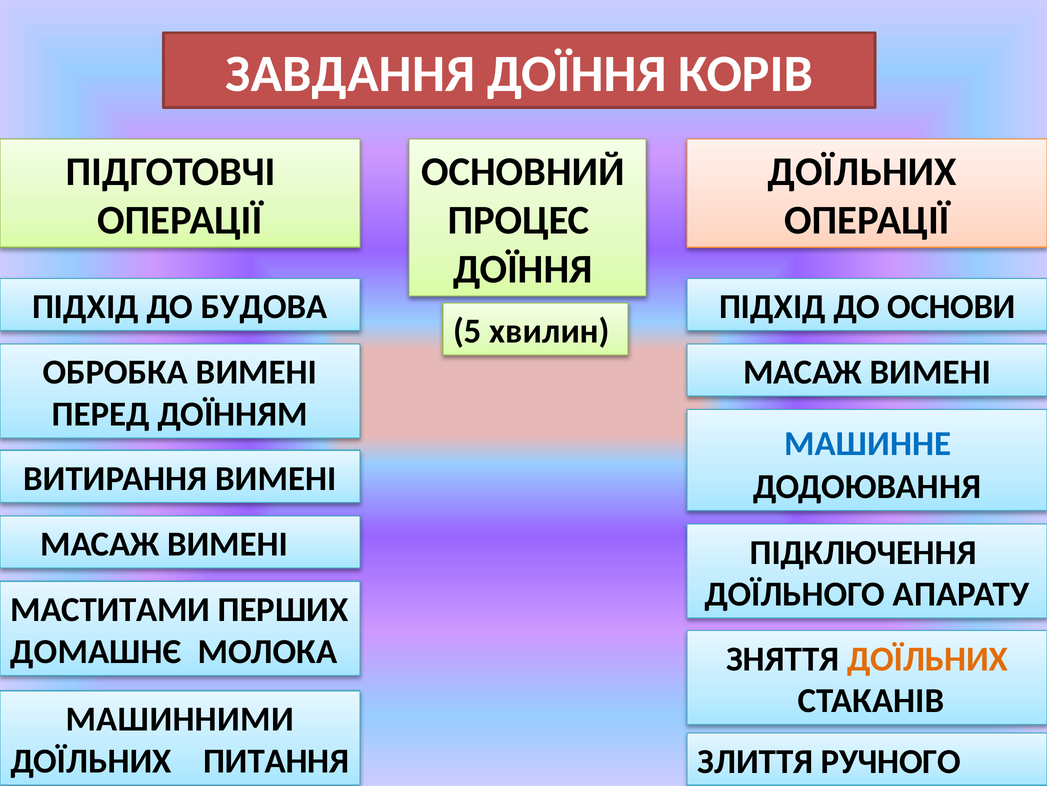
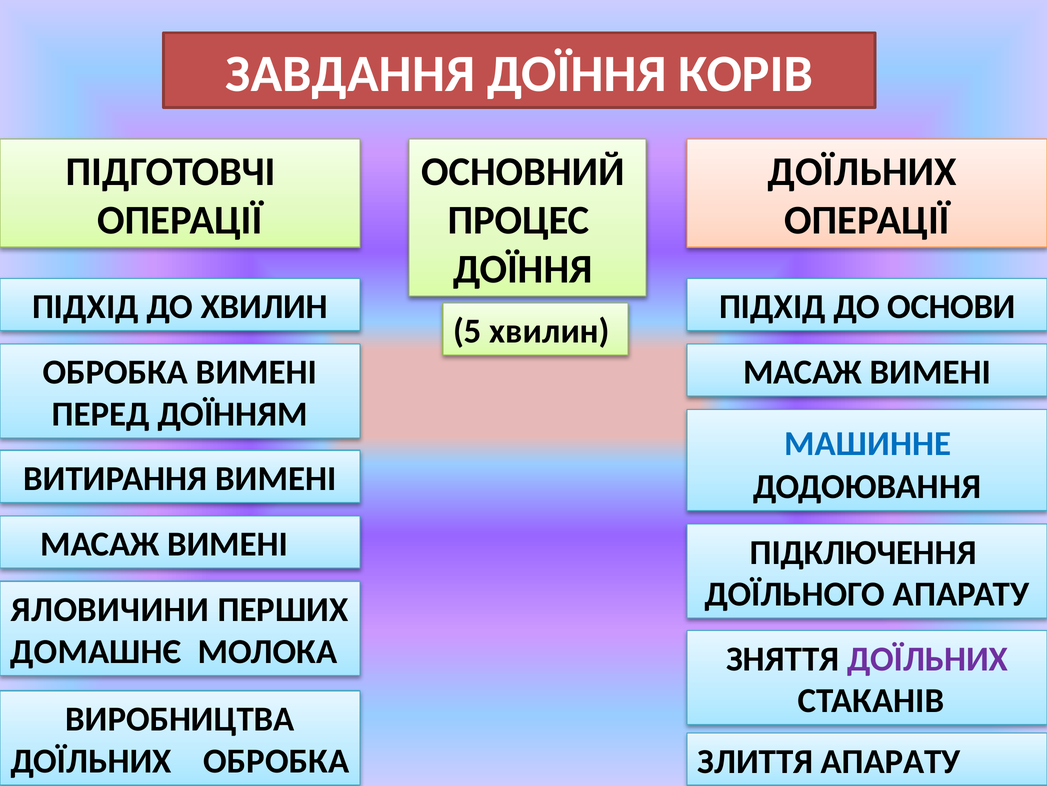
ДО БУДОВА: БУДОВА -> ХВИЛИН
МАСТИТАМИ: МАСТИТАМИ -> ЯЛОВИЧИНИ
ДОЇЛЬНИХ at (927, 658) colour: orange -> purple
МАШИННИМИ: МАШИННИМИ -> ВИРОБНИЦТВА
ДОЇЛЬНИХ ПИТАННЯ: ПИТАННЯ -> ОБРОБКА
ЗЛИТТЯ РУЧНОГО: РУЧНОГО -> АПАРАТУ
